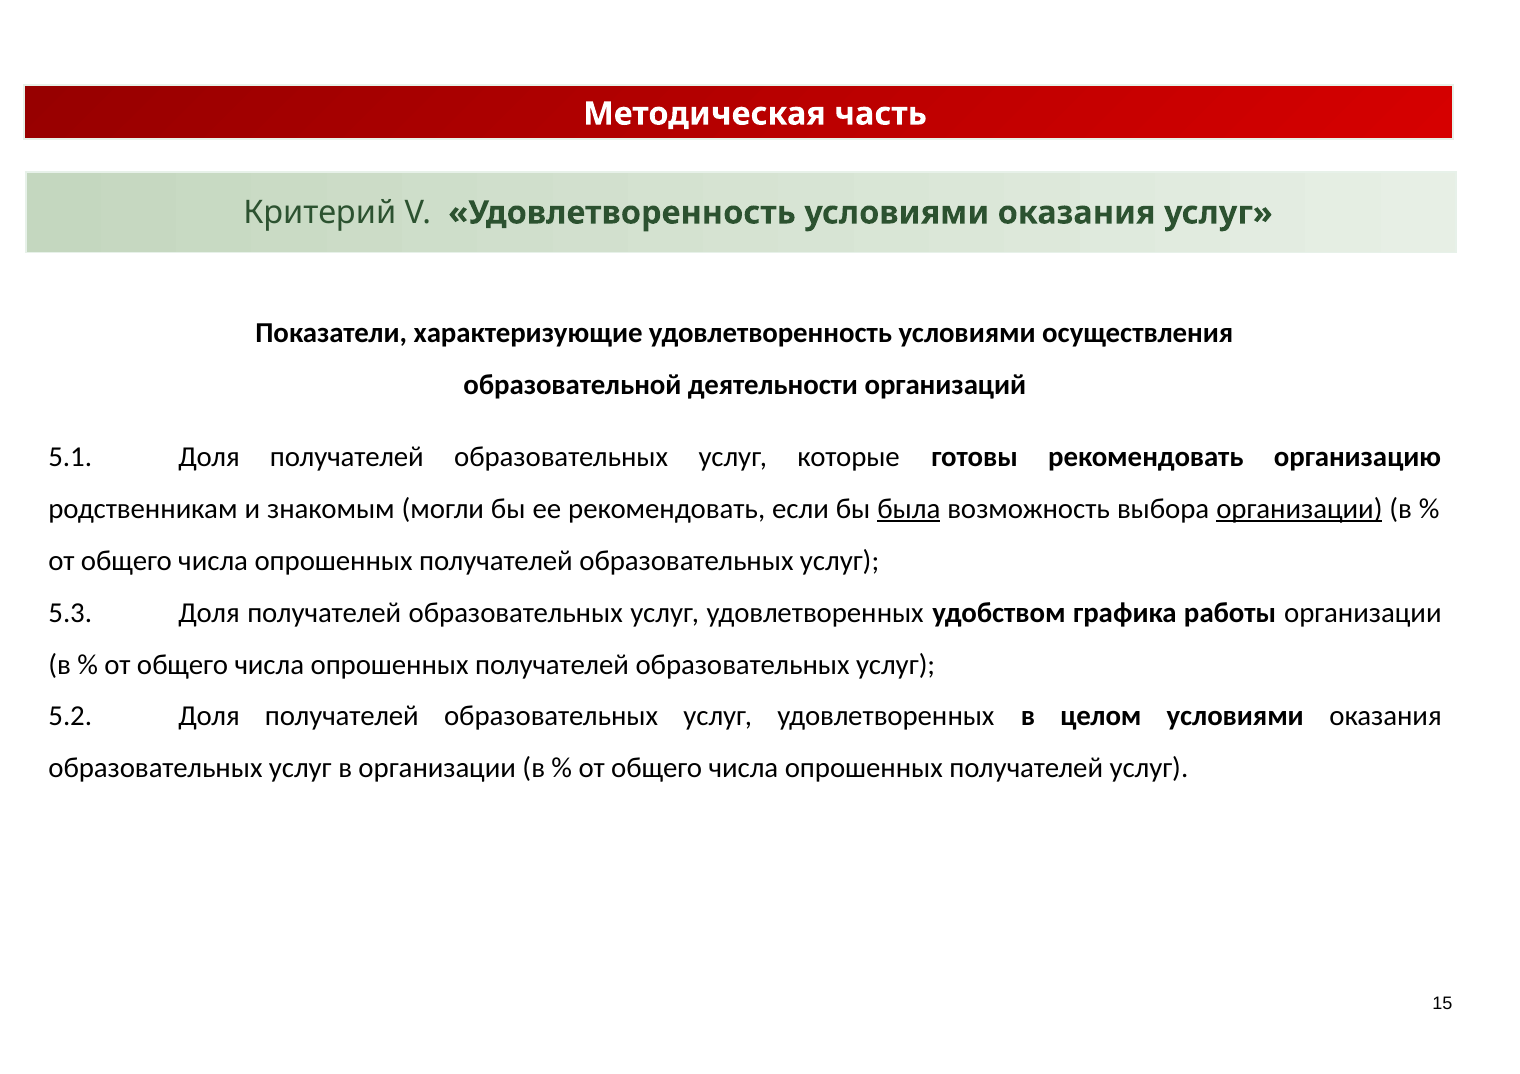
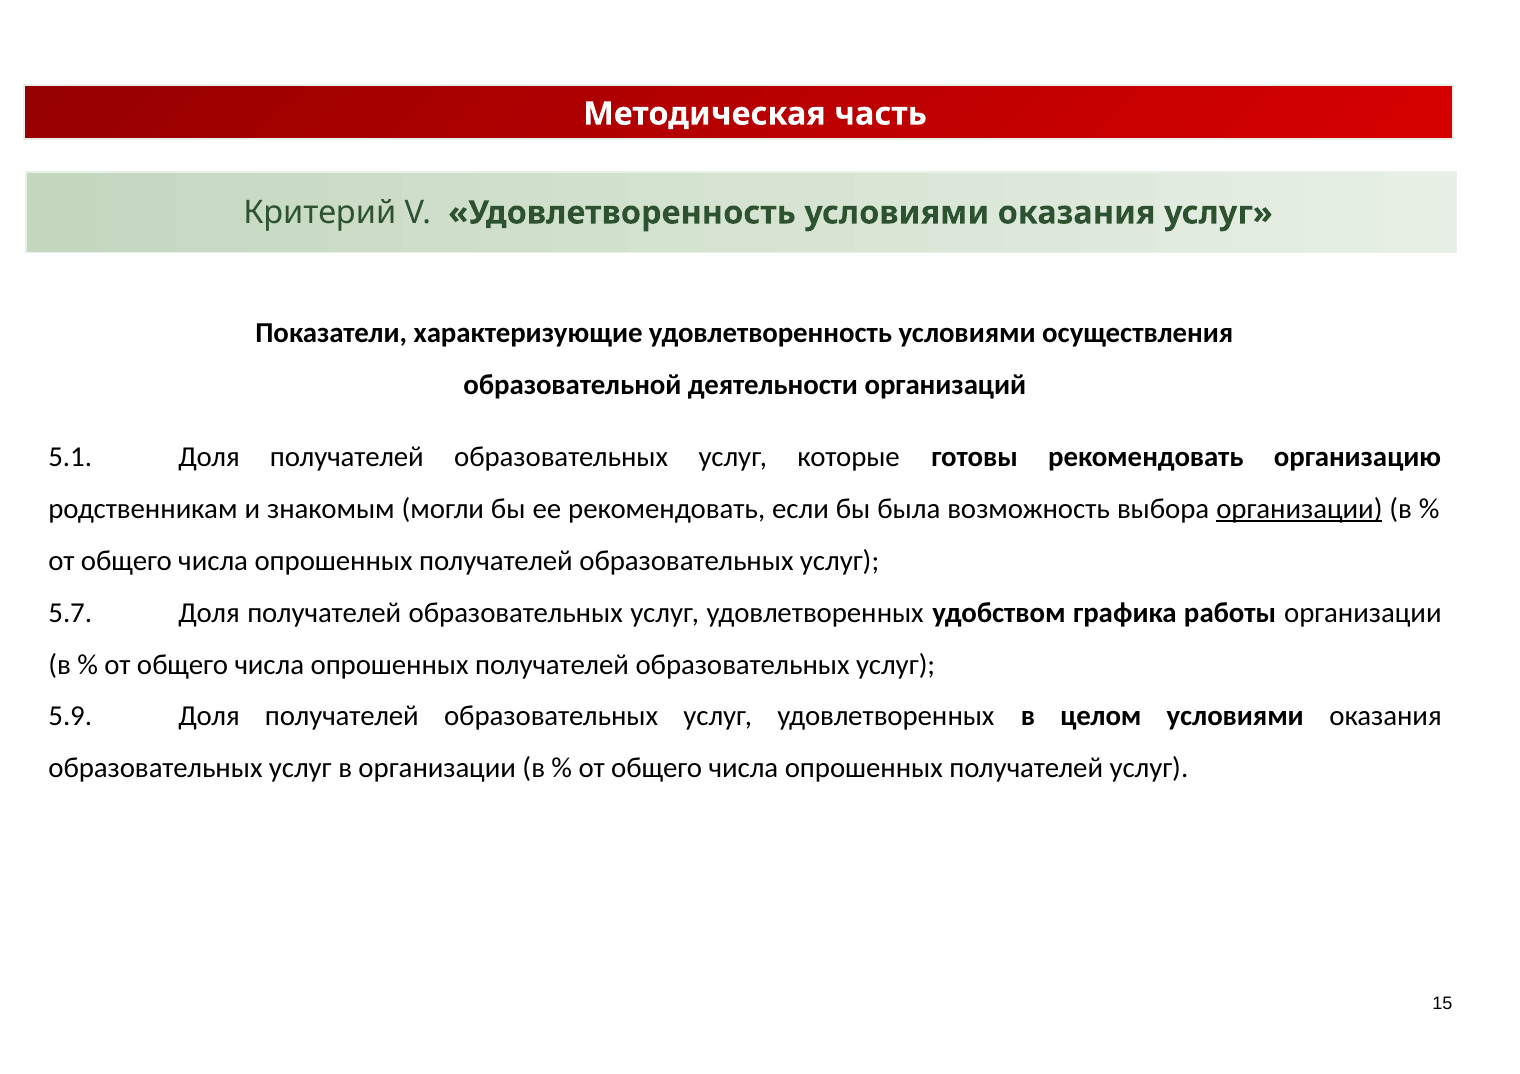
была underline: present -> none
5.3: 5.3 -> 5.7
5.2: 5.2 -> 5.9
